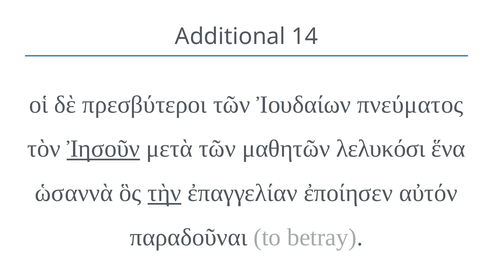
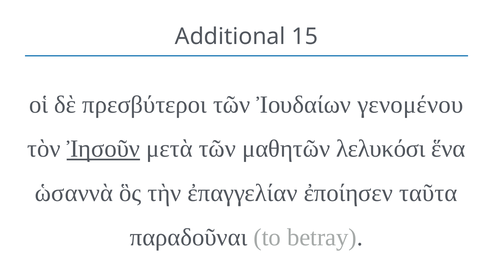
14: 14 -> 15
πνεύματος: πνεύματος -> γενομένου
τὴν underline: present -> none
αὐτόν: αὐτόν -> ταῦτα
